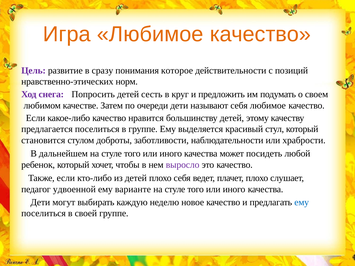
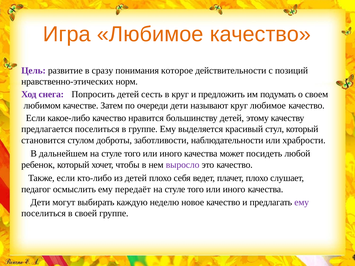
называют себя: себя -> круг
удвоенной: удвоенной -> осмыслить
варианте: варианте -> передаёт
ему at (302, 202) colour: blue -> purple
